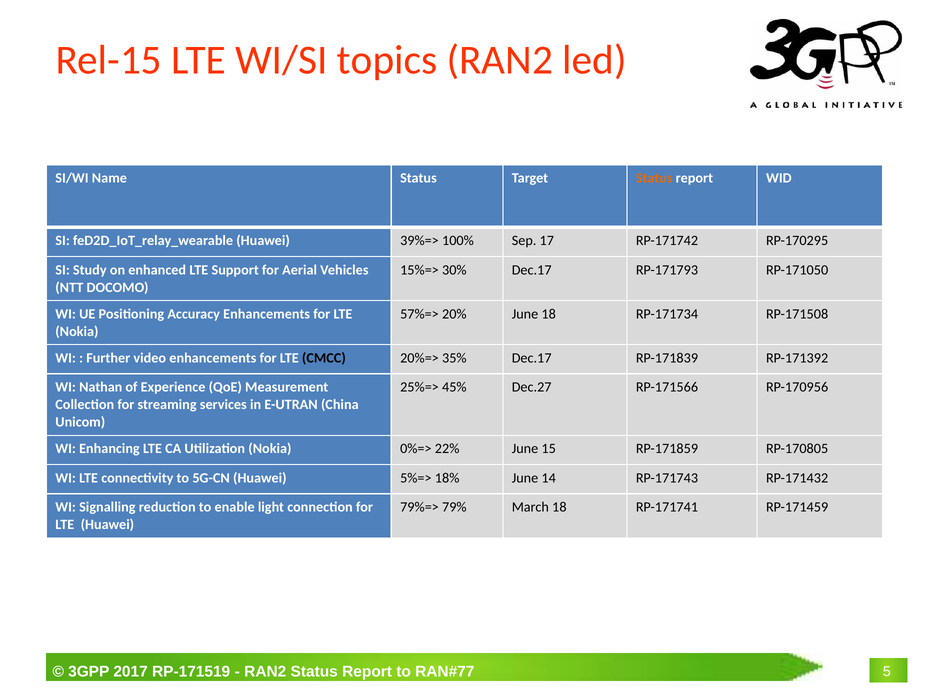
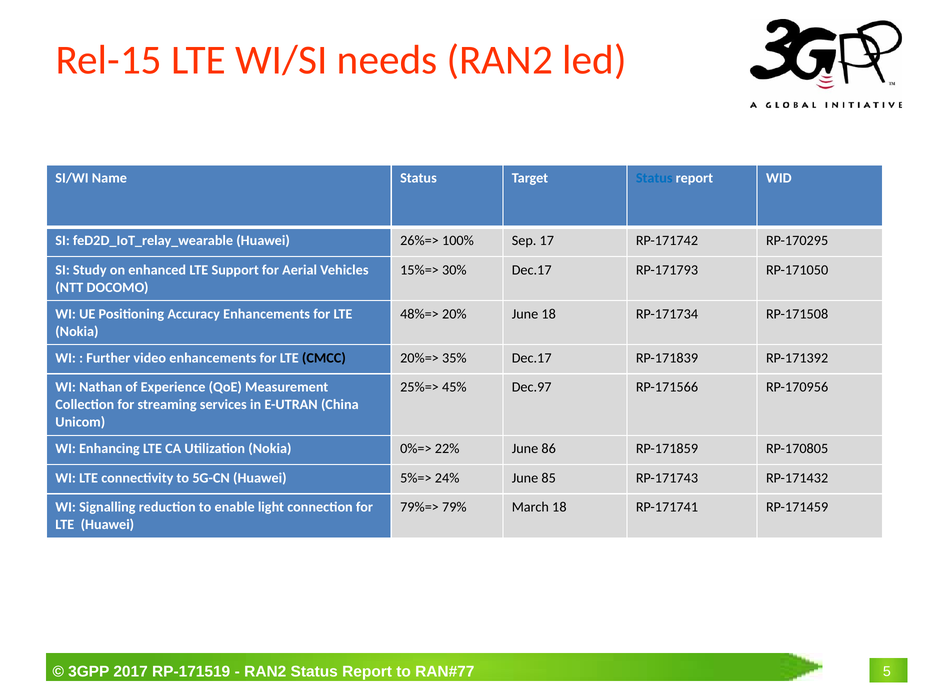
topics: topics -> needs
Status at (654, 178) colour: orange -> blue
39%=>: 39%=> -> 26%=>
57%=>: 57%=> -> 48%=>
Dec.27: Dec.27 -> Dec.97
15: 15 -> 86
18%: 18% -> 24%
14: 14 -> 85
